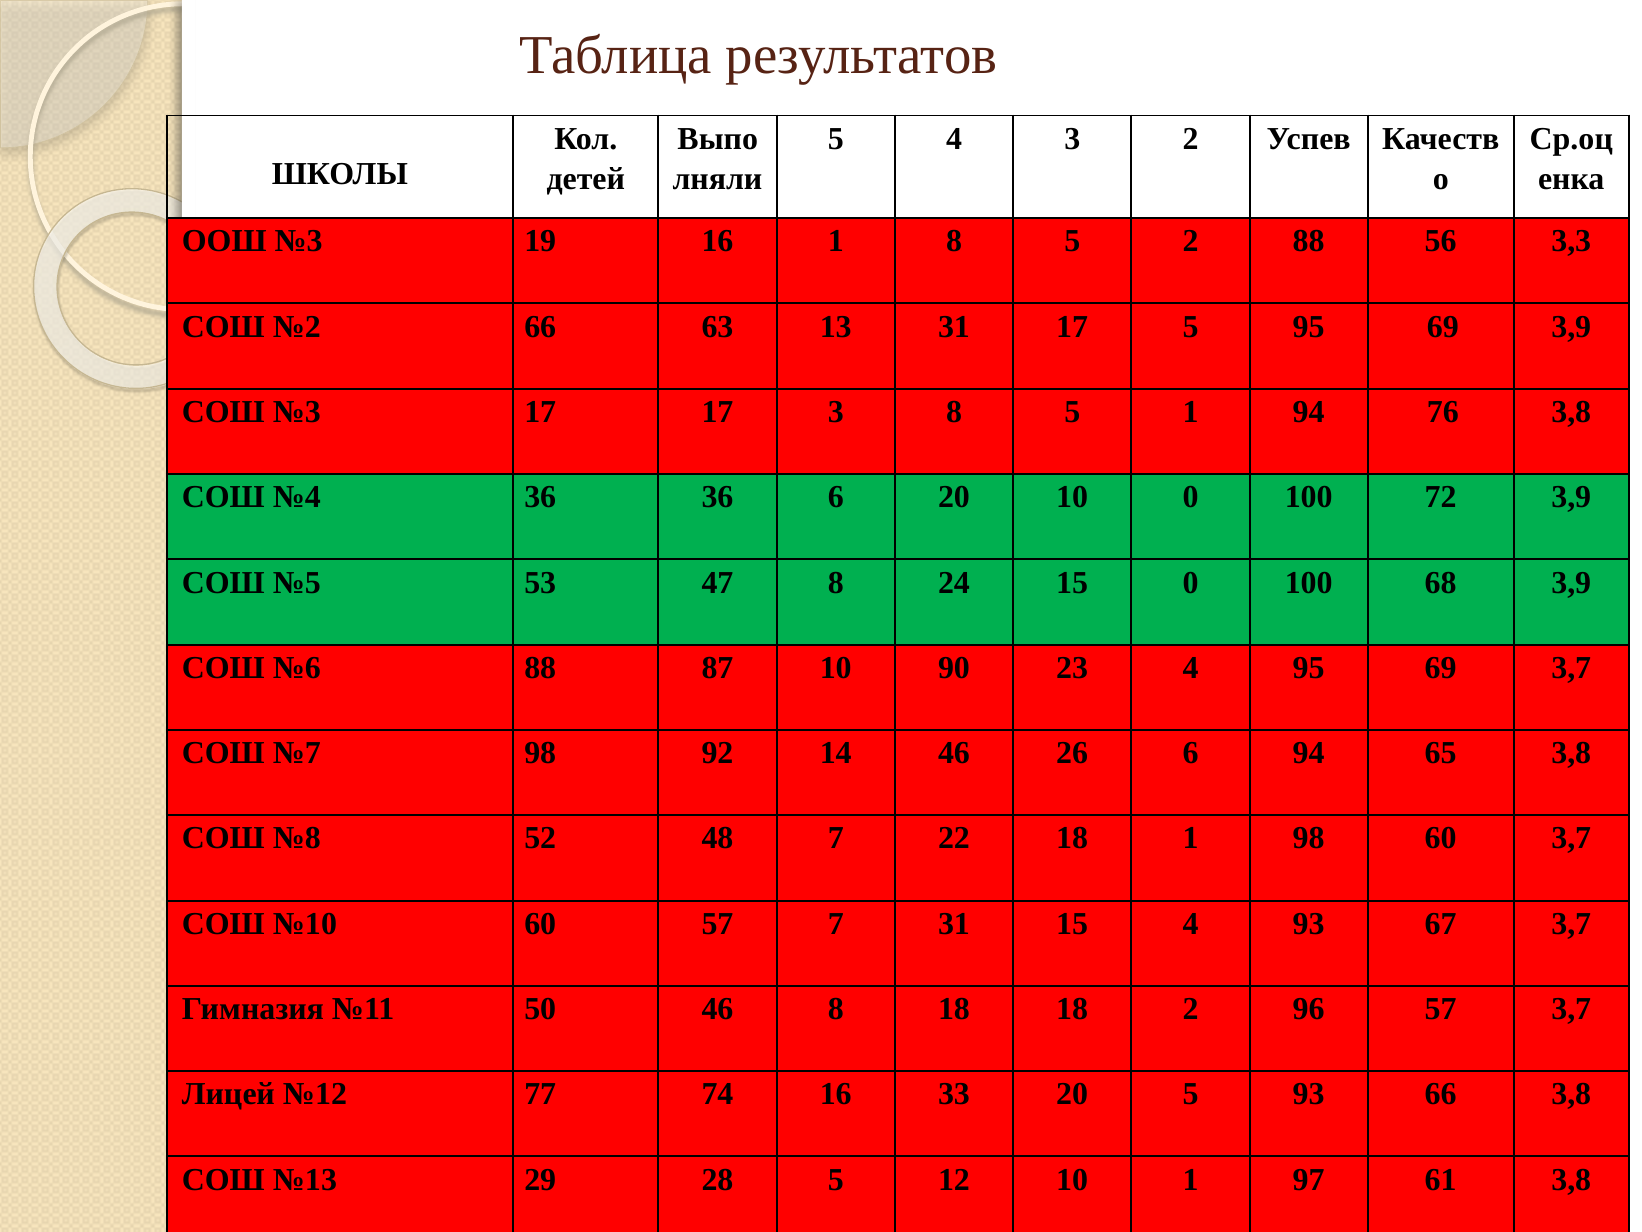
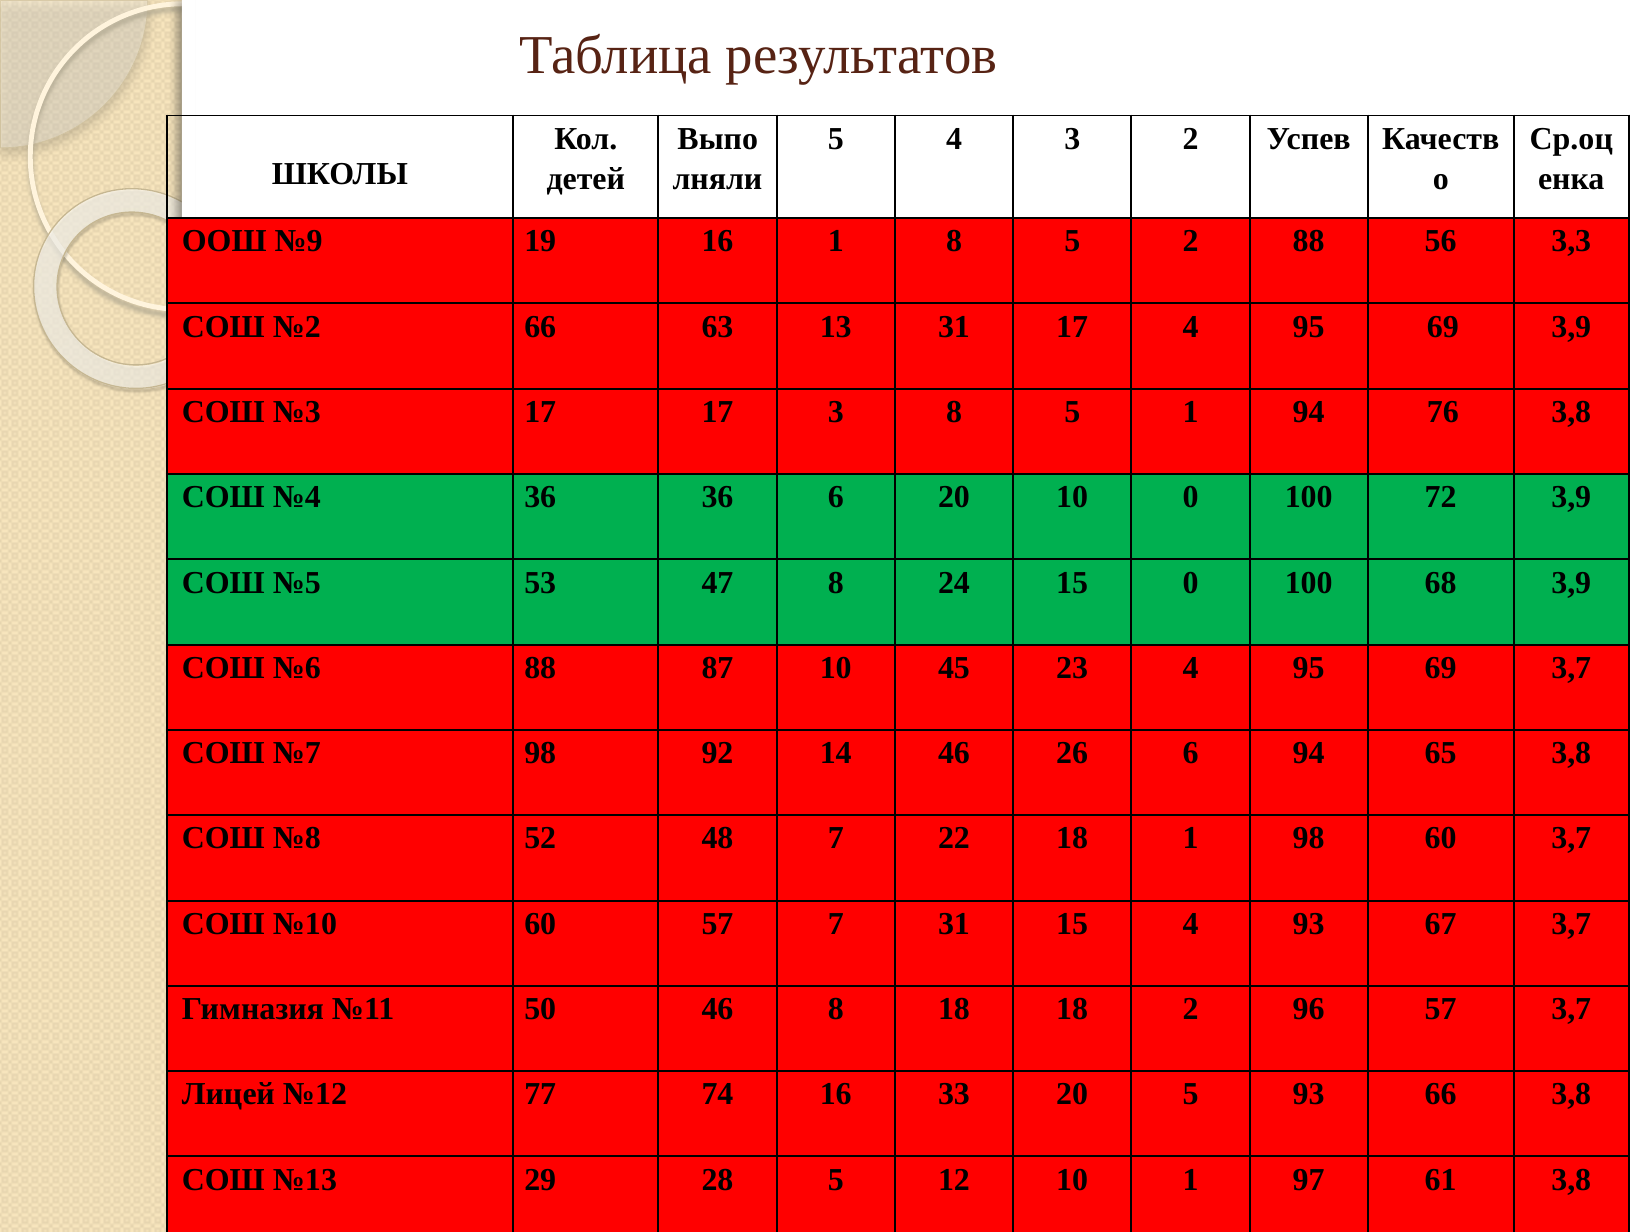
ООШ №3: №3 -> №9
17 5: 5 -> 4
90: 90 -> 45
